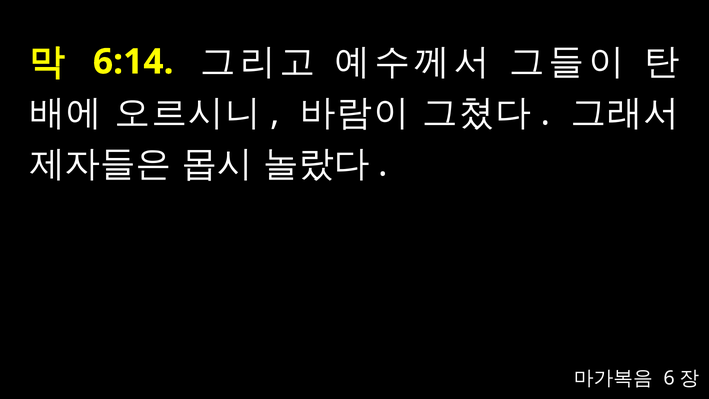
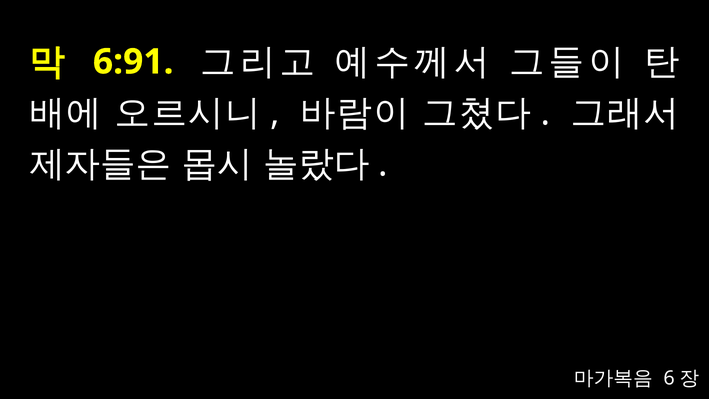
6:14: 6:14 -> 6:91
